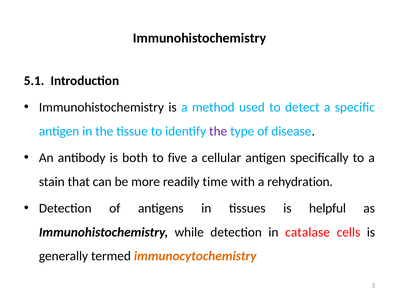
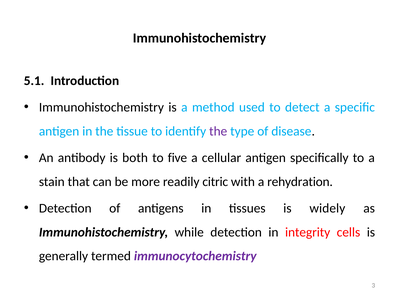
time: time -> citric
helpful: helpful -> widely
catalase: catalase -> integrity
immunocytochemistry colour: orange -> purple
